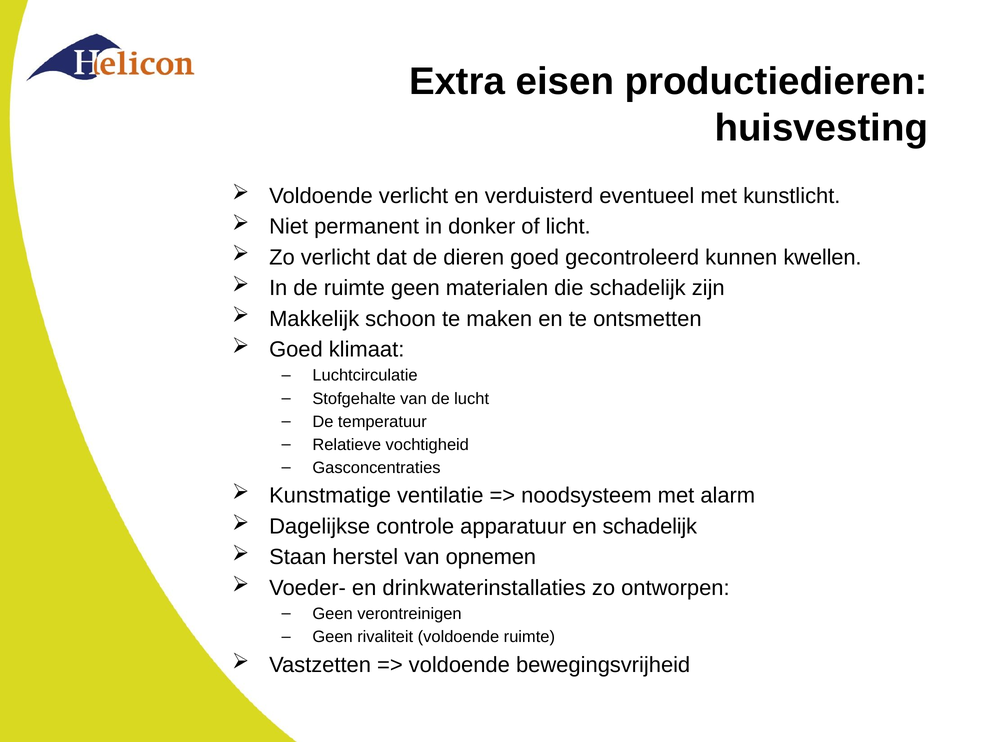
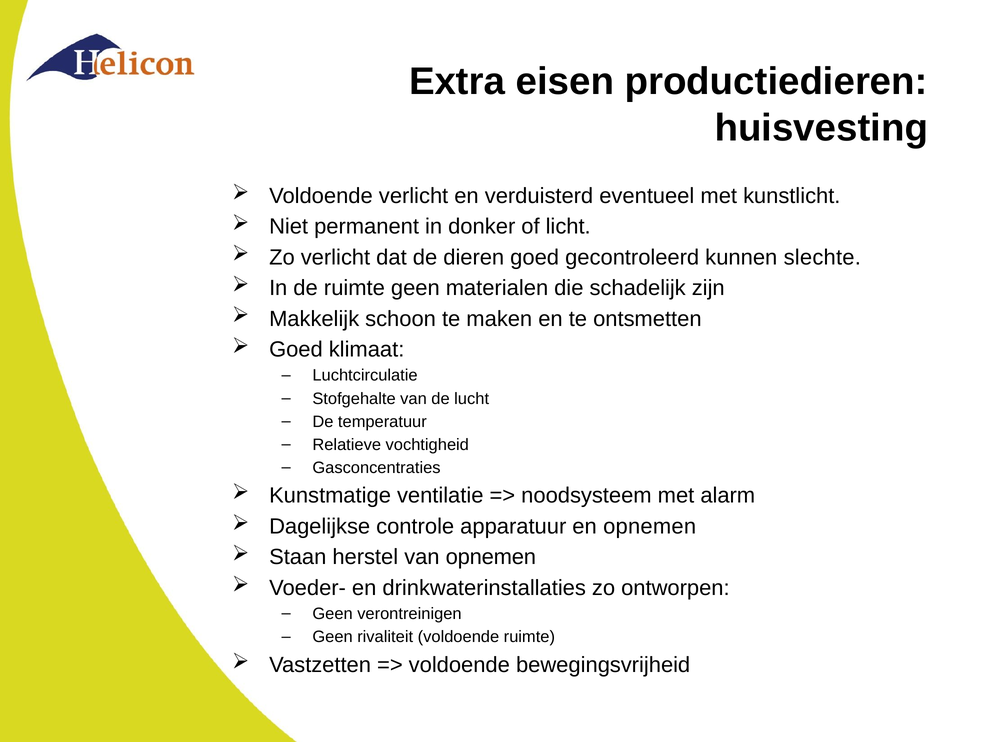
kwellen: kwellen -> slechte
en schadelijk: schadelijk -> opnemen
